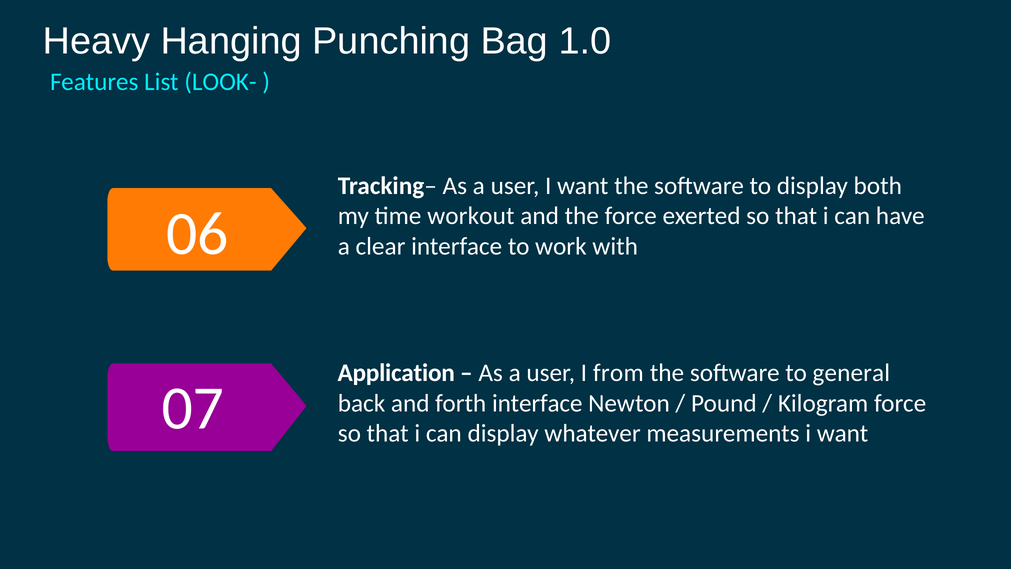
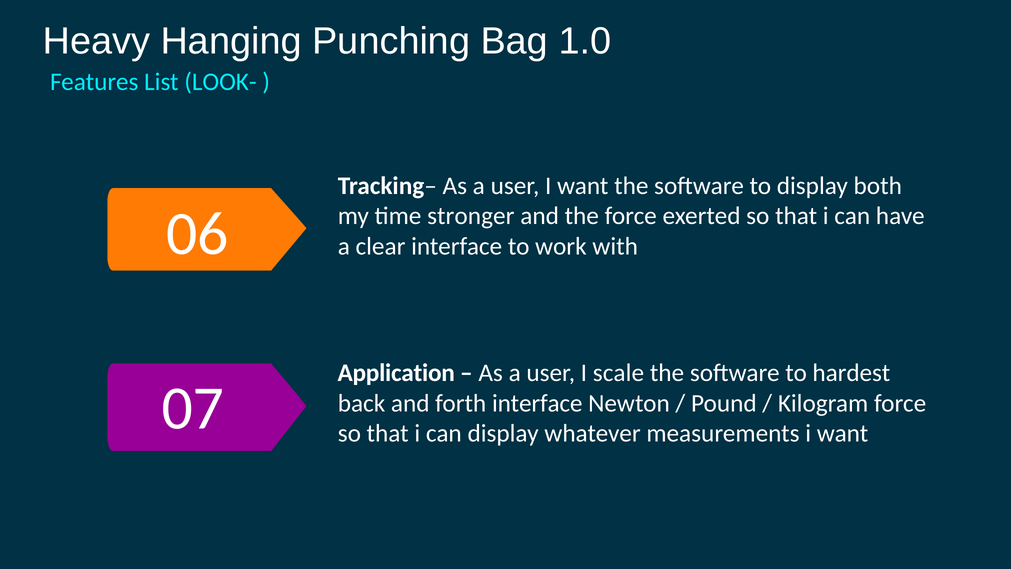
workout: workout -> stronger
from: from -> scale
general: general -> hardest
